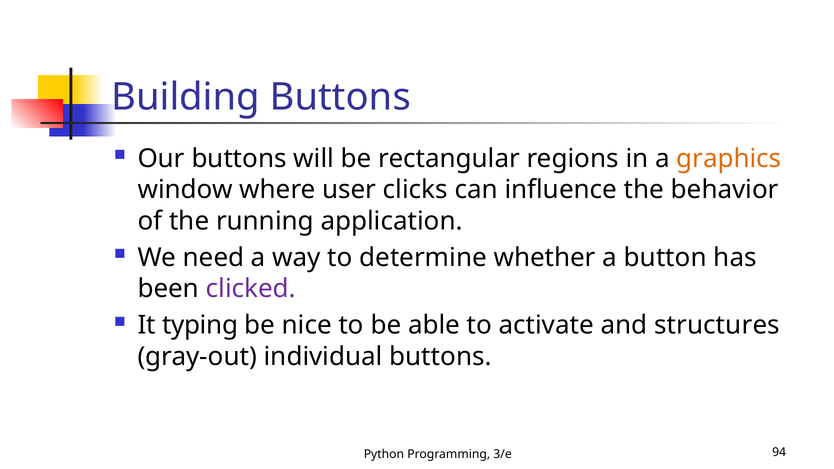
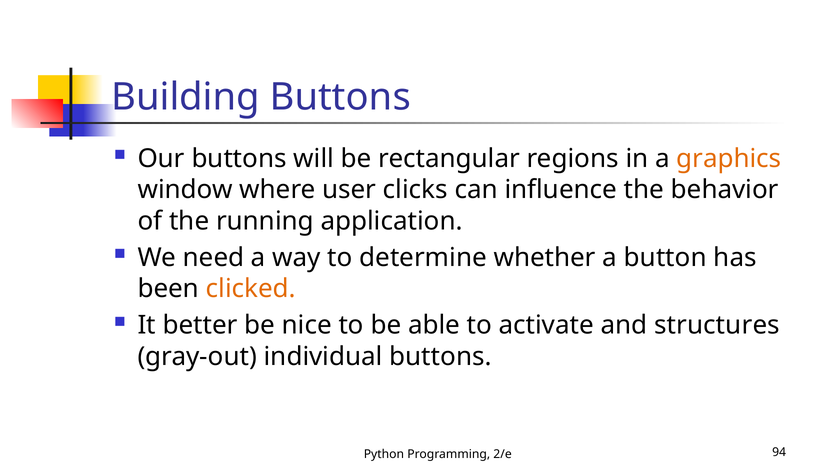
clicked colour: purple -> orange
typing: typing -> better
3/e: 3/e -> 2/e
